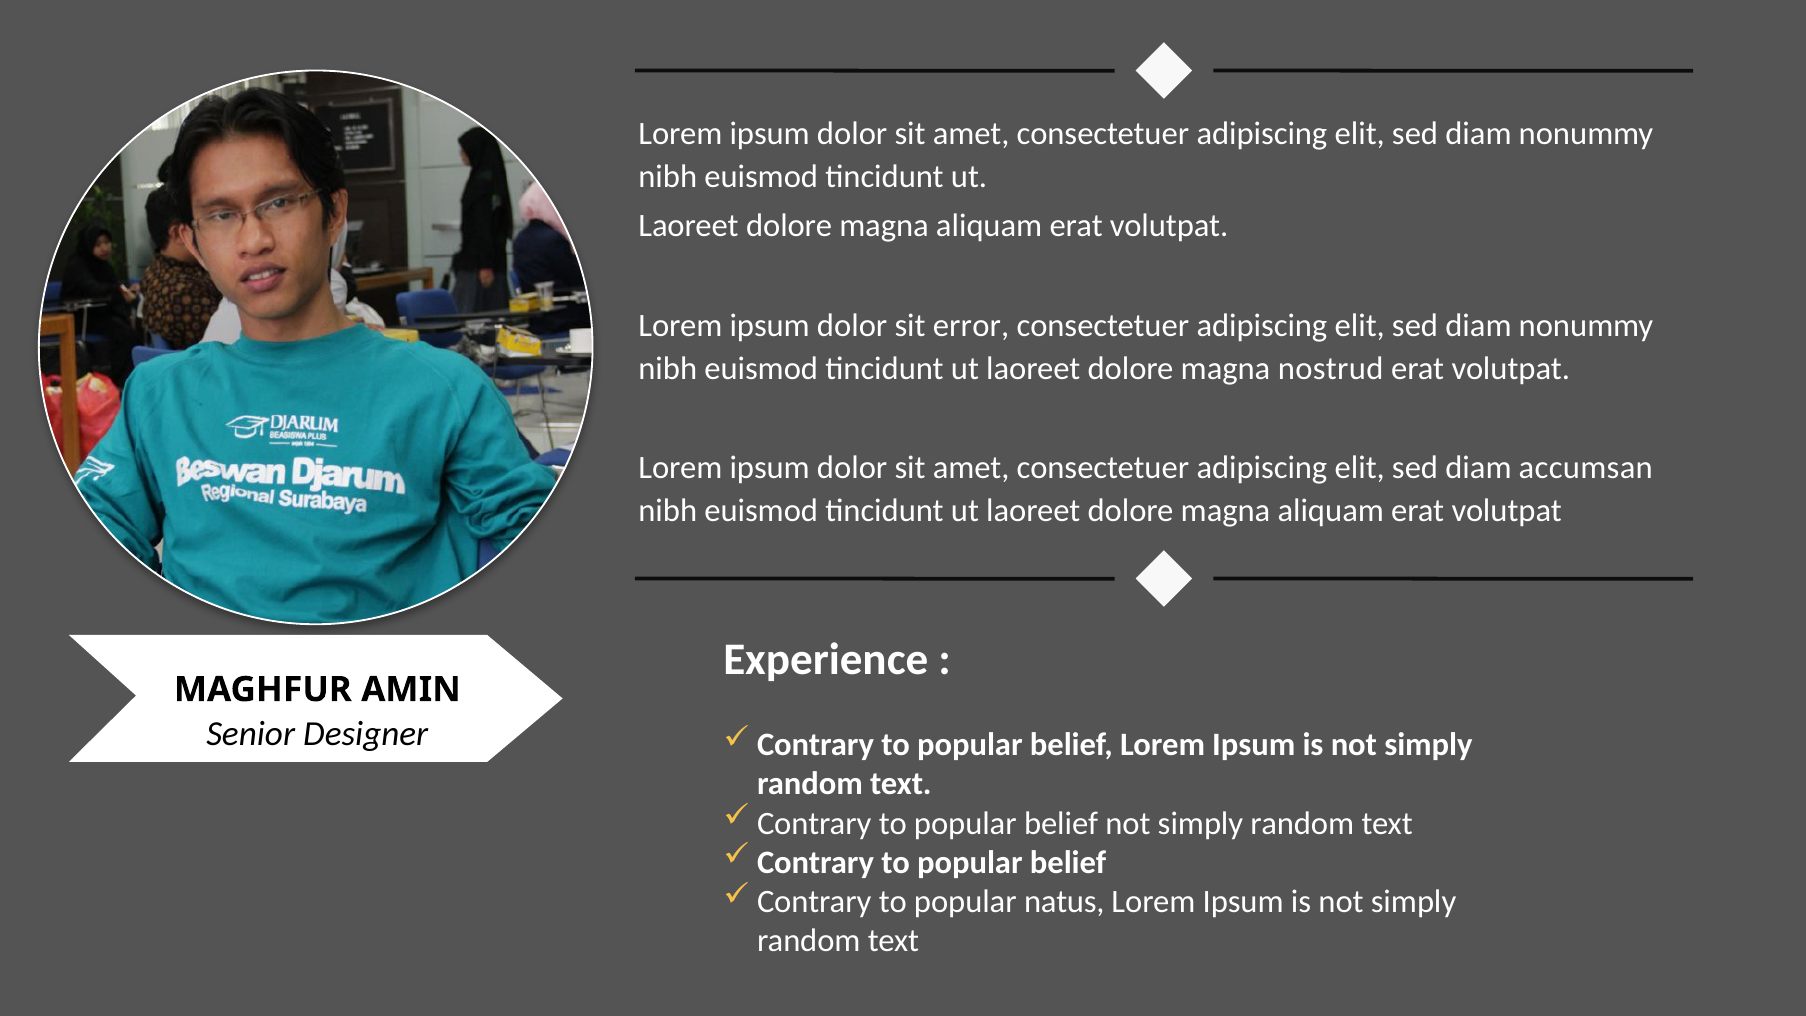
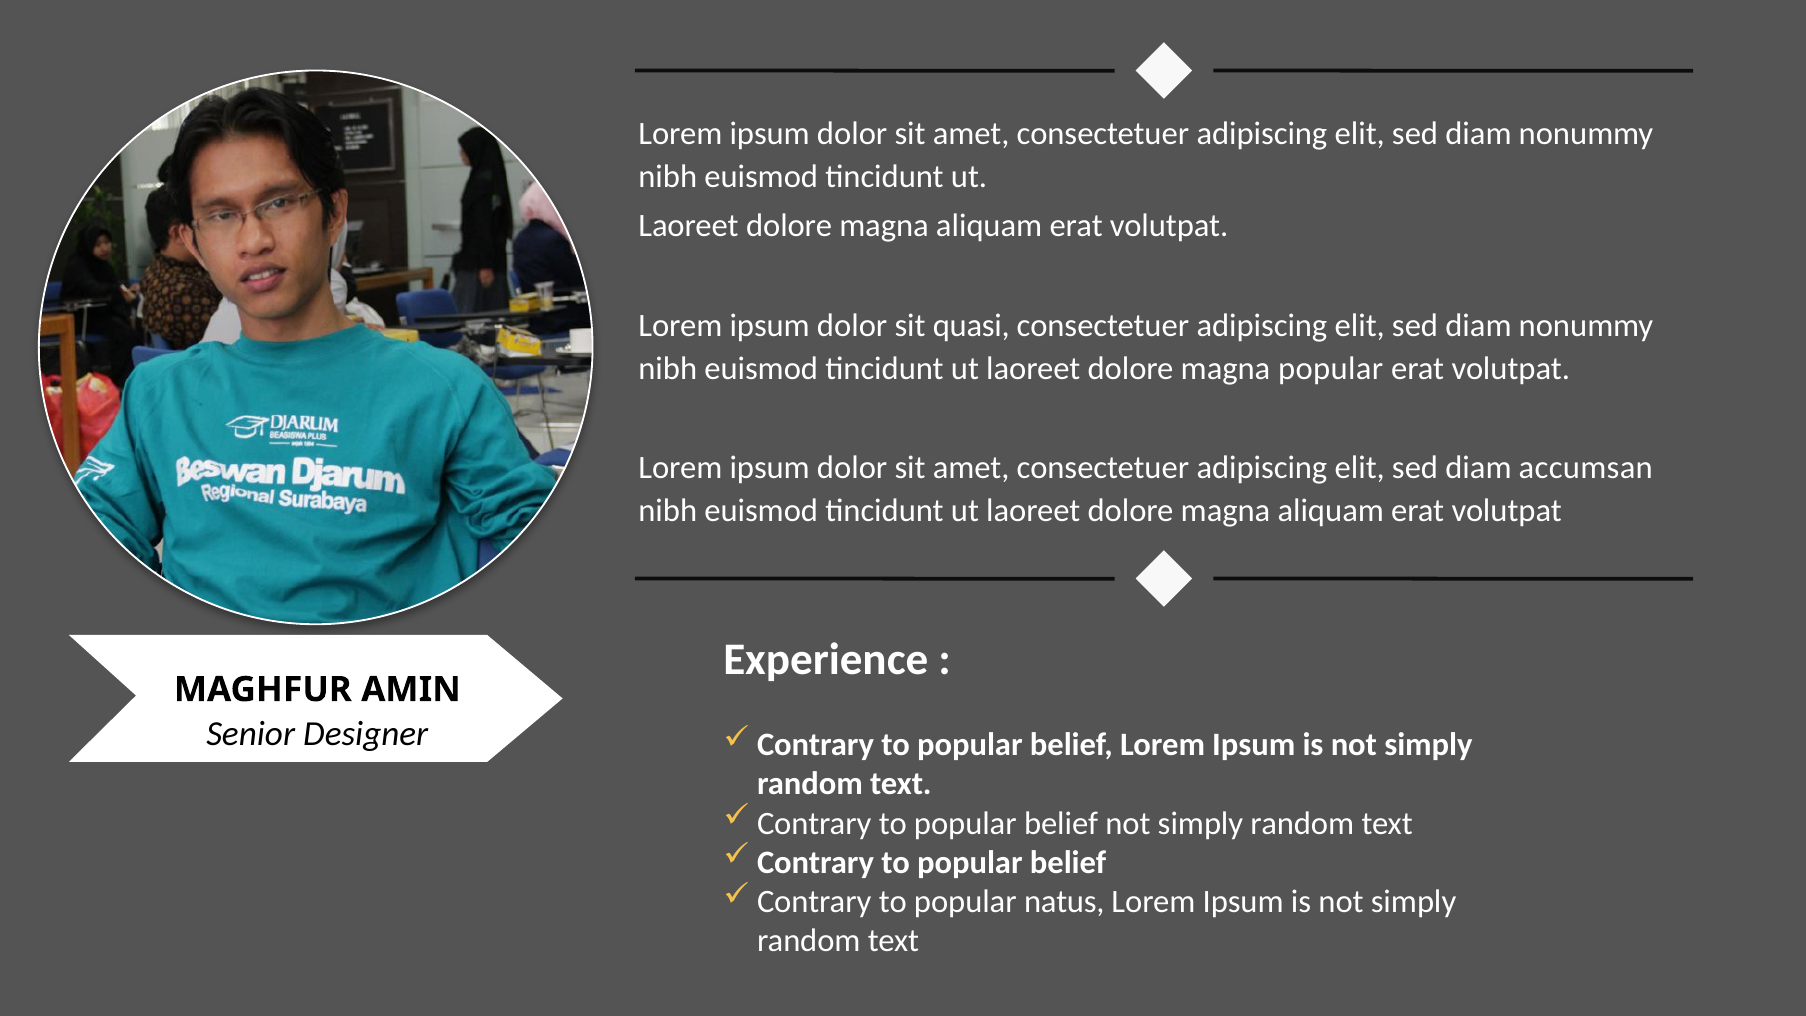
error: error -> quasi
magna nostrud: nostrud -> popular
